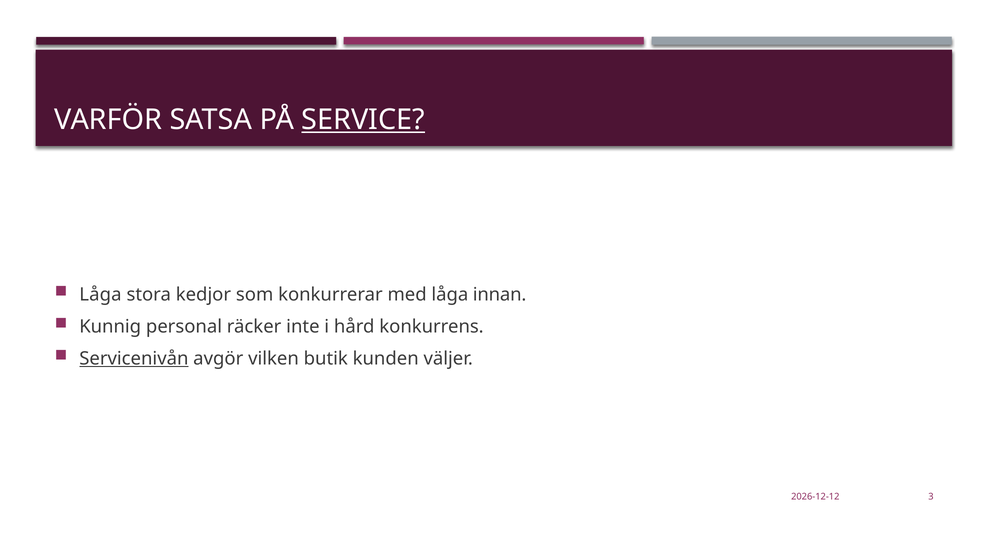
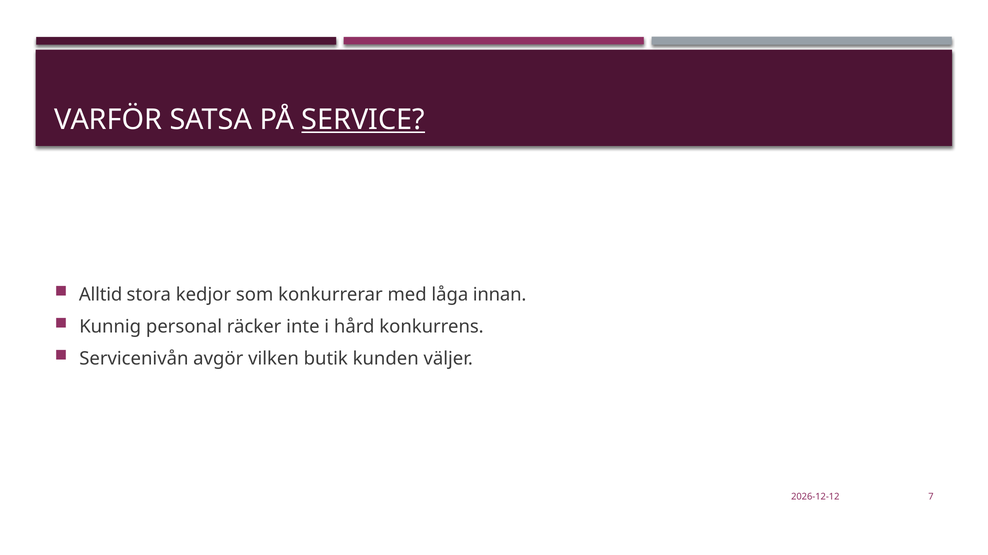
Låga at (100, 295): Låga -> Alltid
Servicenivån underline: present -> none
3: 3 -> 7
